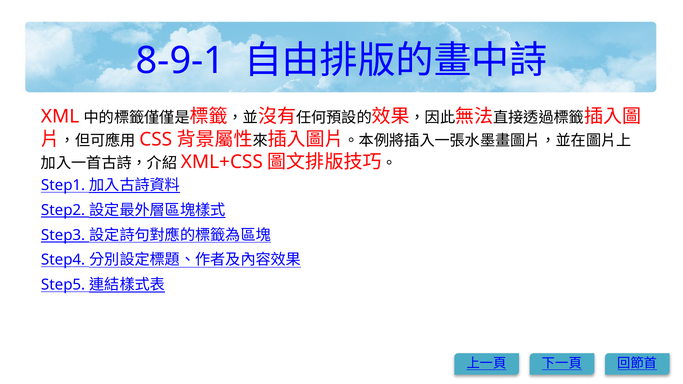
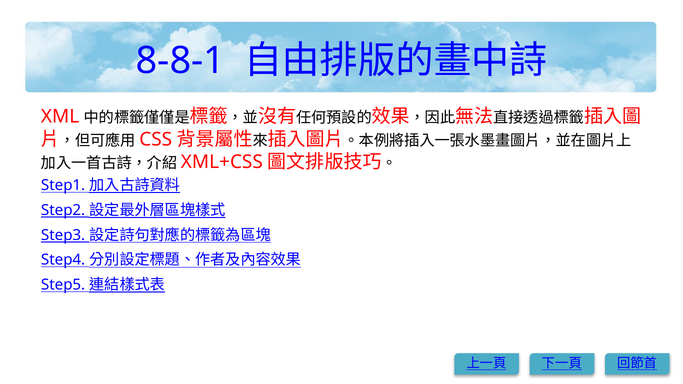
8-9-1: 8-9-1 -> 8-8-1
